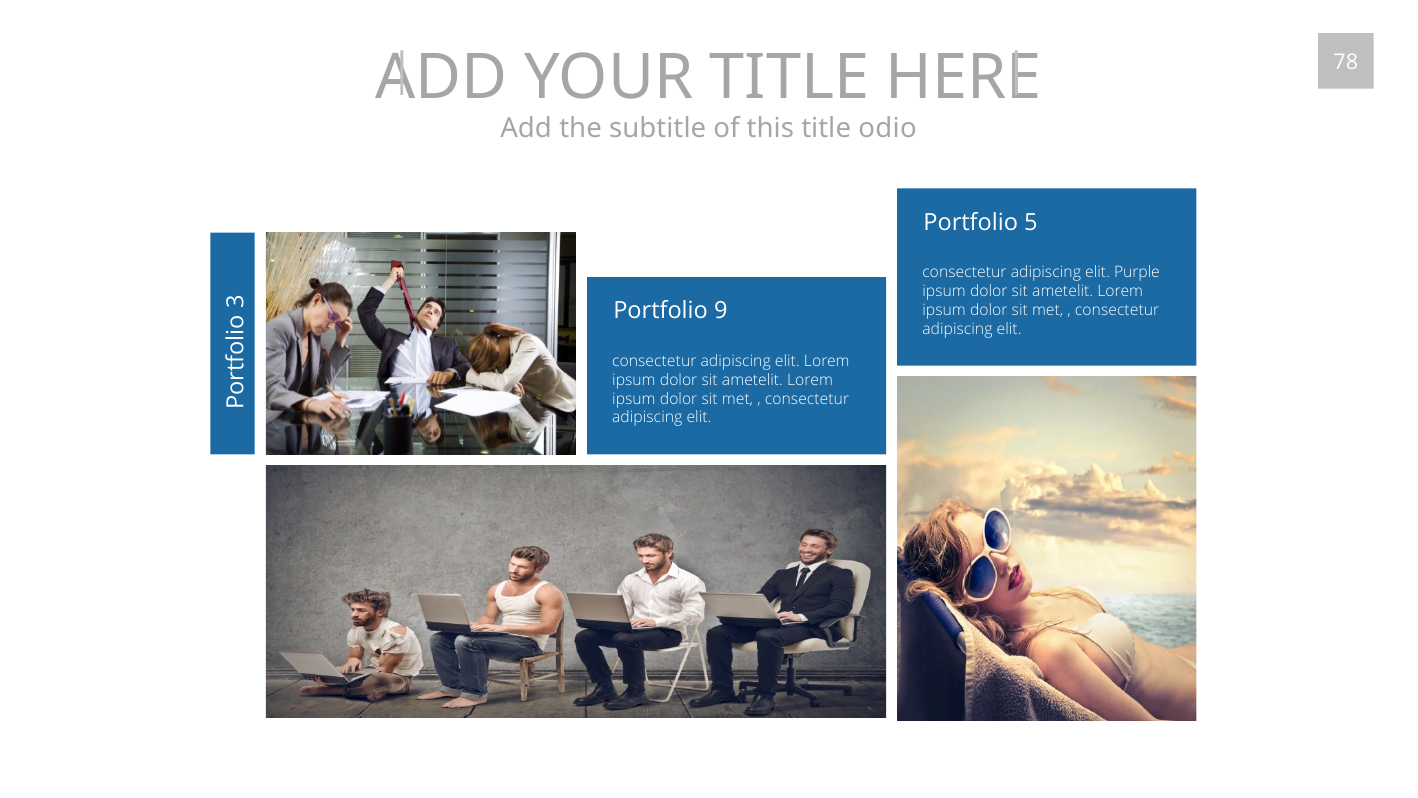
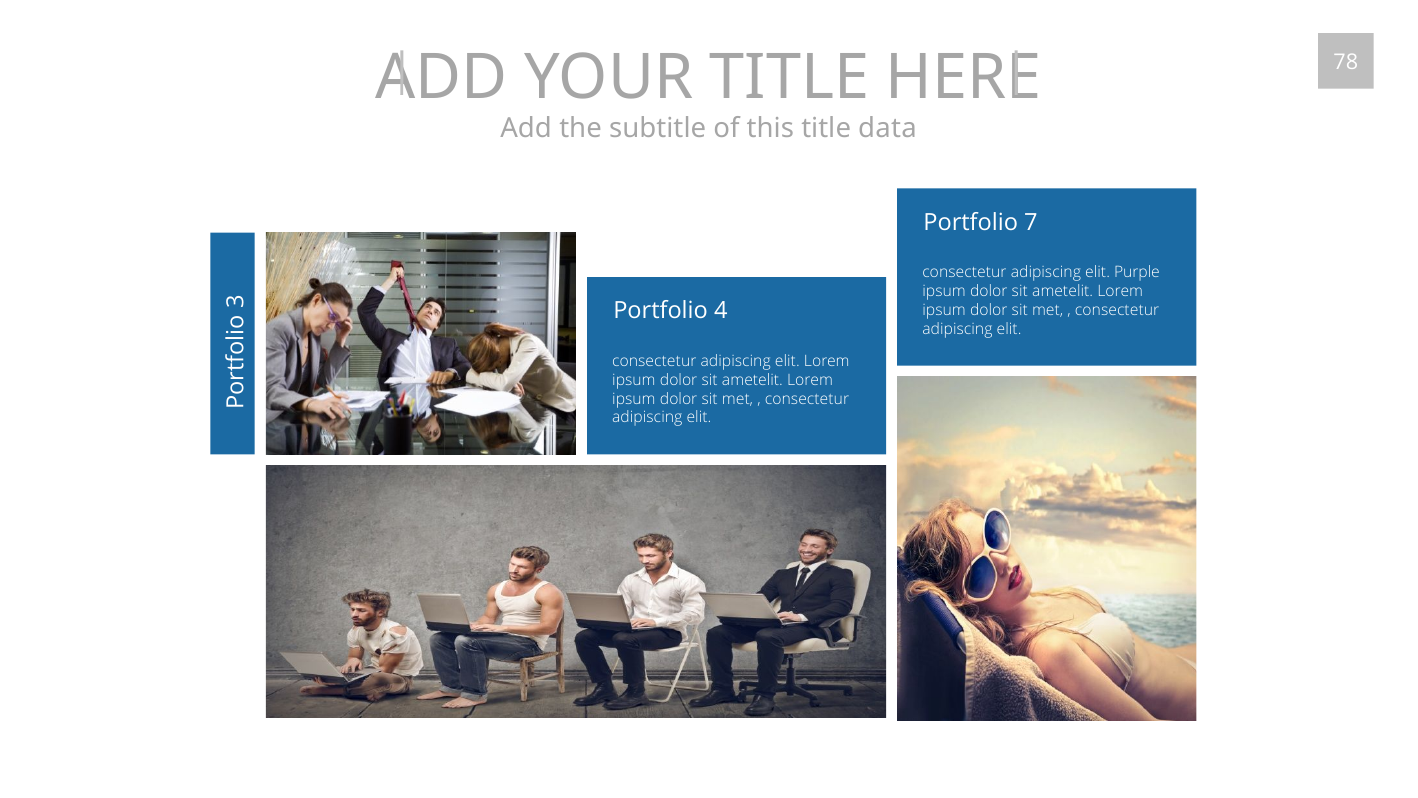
odio: odio -> data
5: 5 -> 7
9: 9 -> 4
